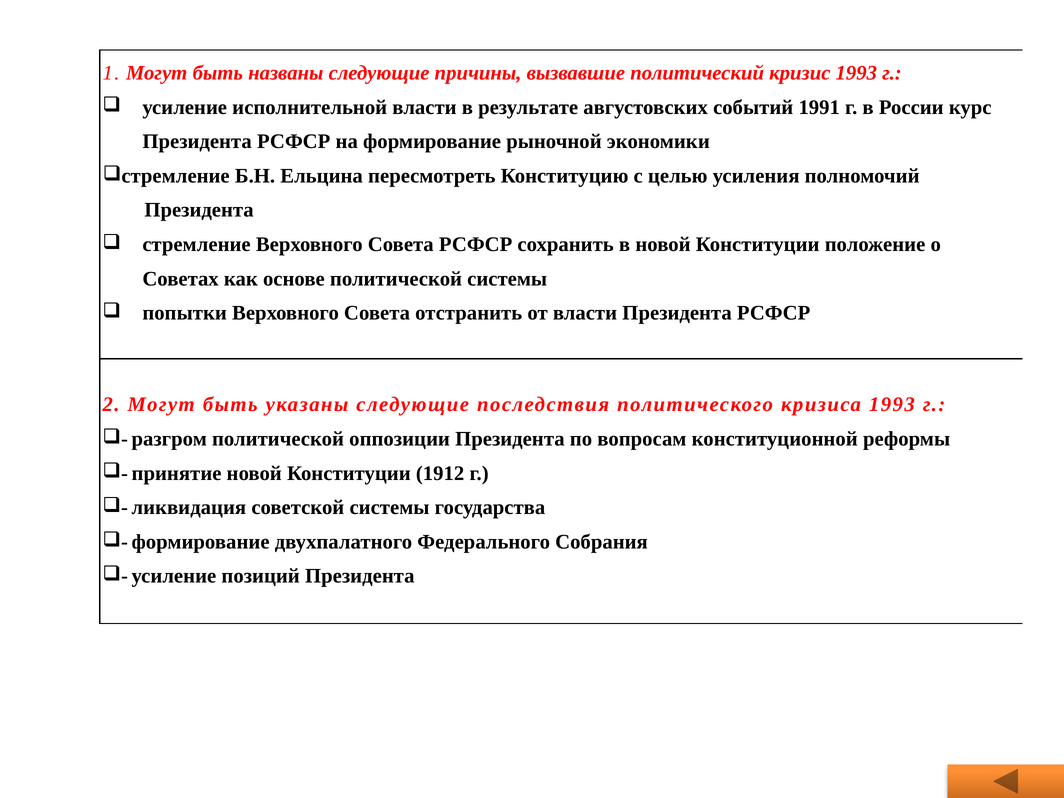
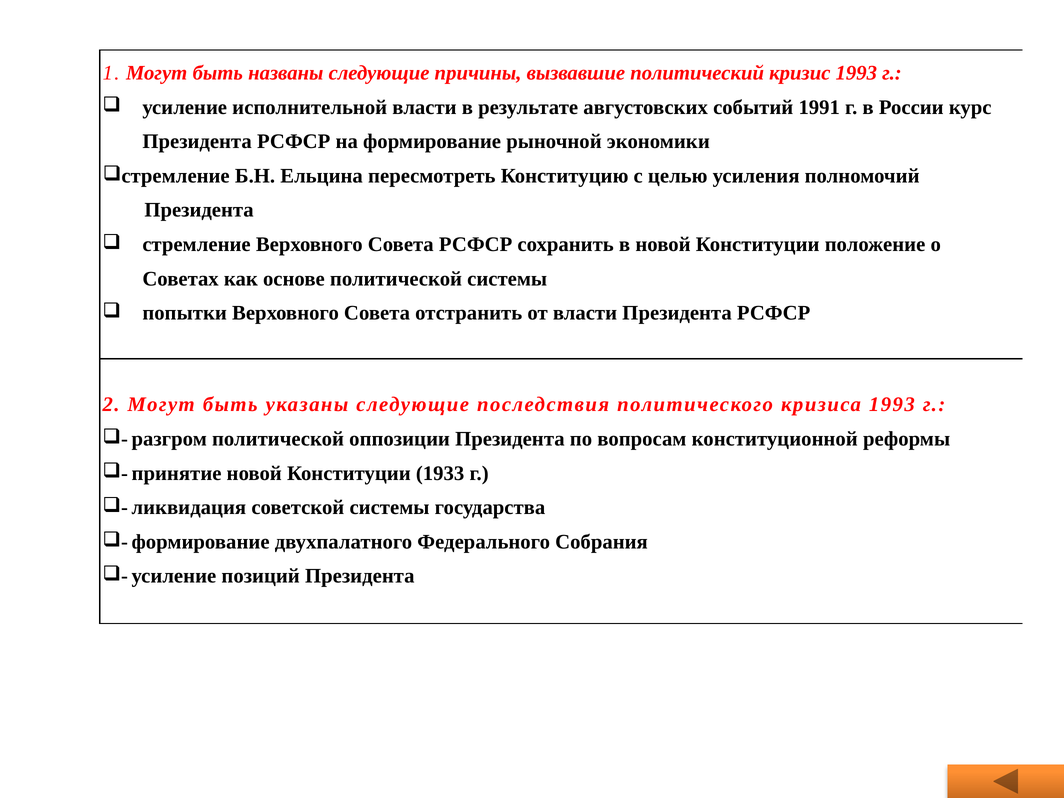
1912: 1912 -> 1933
